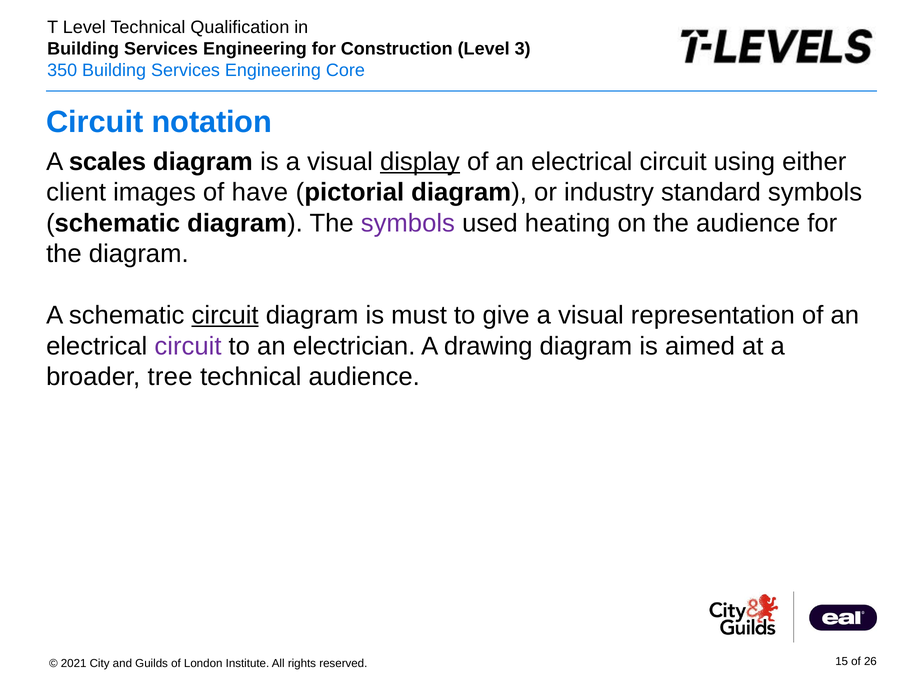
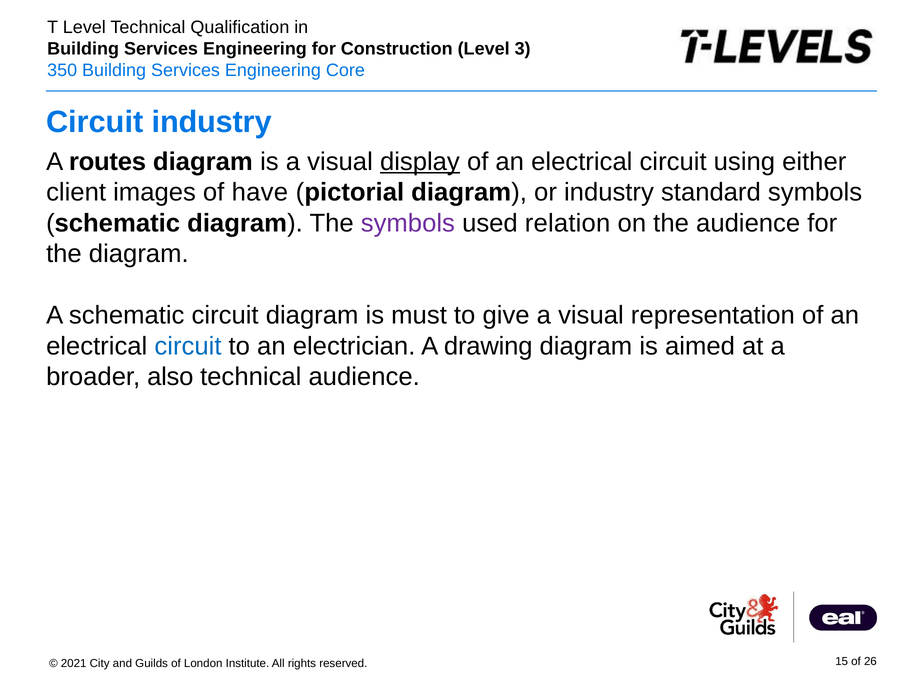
Circuit notation: notation -> industry
scales: scales -> routes
heating: heating -> relation
circuit at (225, 316) underline: present -> none
circuit at (188, 346) colour: purple -> blue
tree: tree -> also
